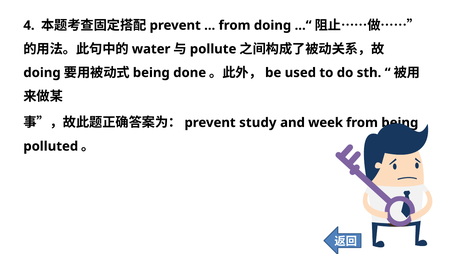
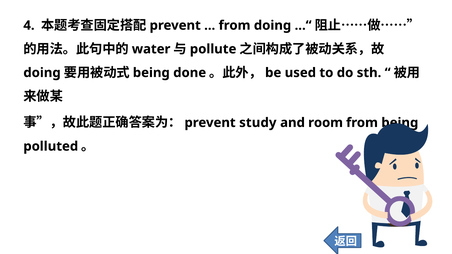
week: week -> room
